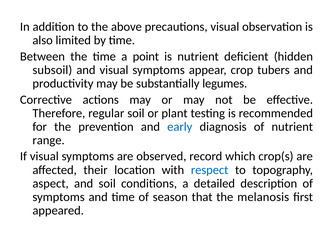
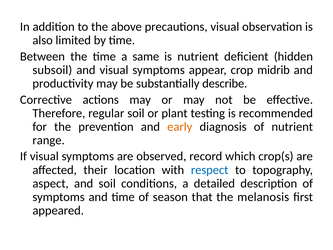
point: point -> same
tubers: tubers -> midrib
legumes: legumes -> describe
early colour: blue -> orange
